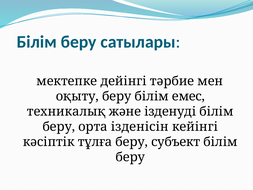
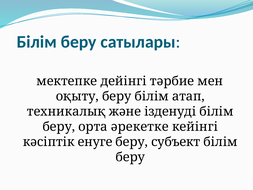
емес: емес -> атап
ізденісін: ізденісін -> әрекетке
тұлға: тұлға -> енуге
